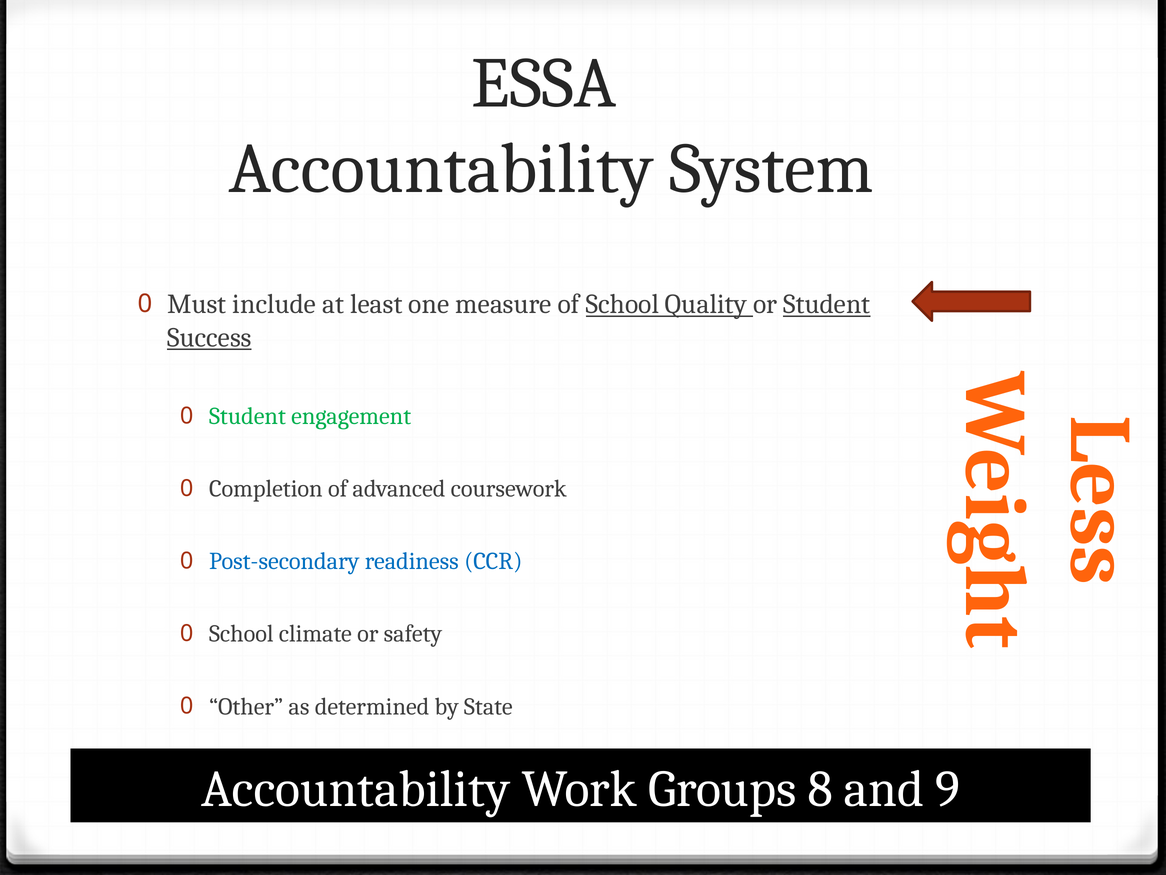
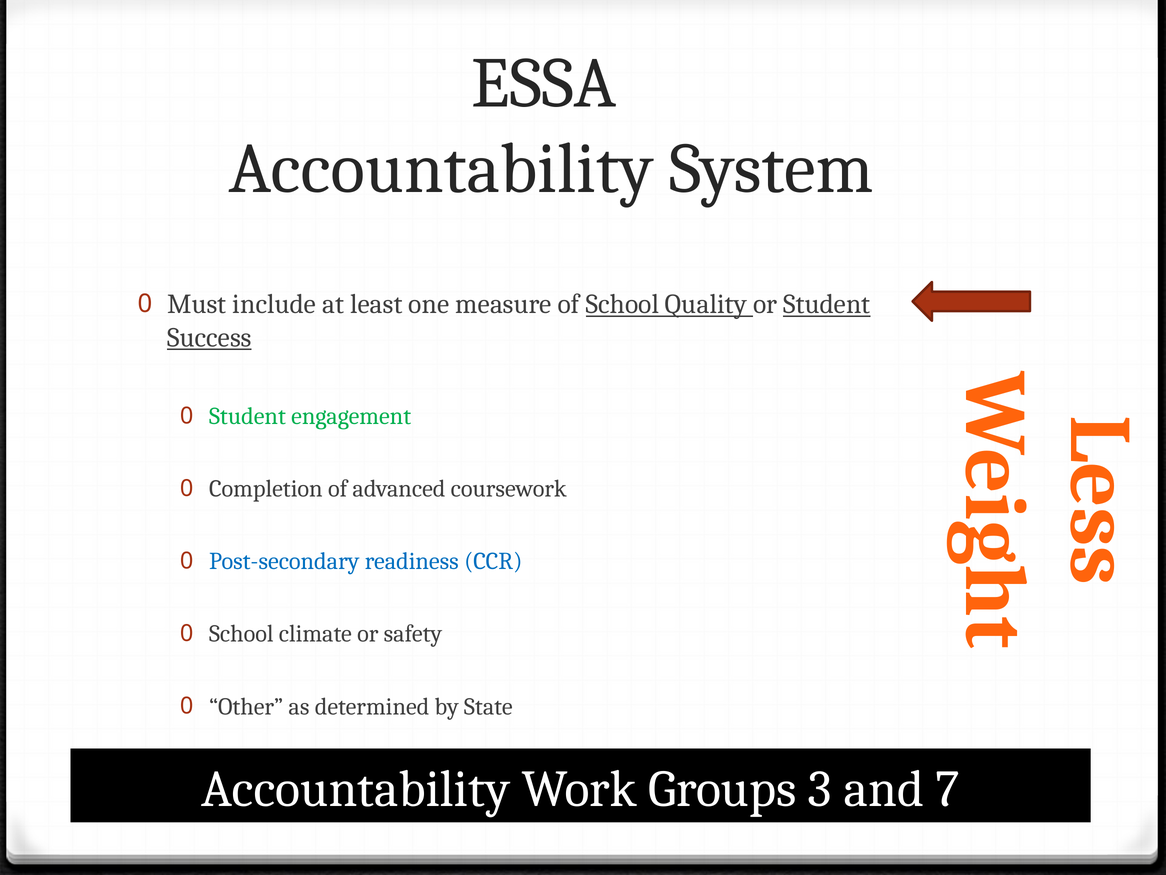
8: 8 -> 3
9: 9 -> 7
